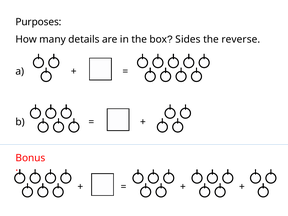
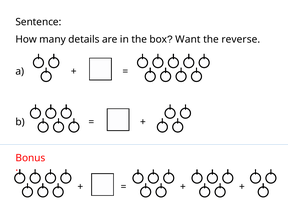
Purposes: Purposes -> Sentence
Sides: Sides -> Want
